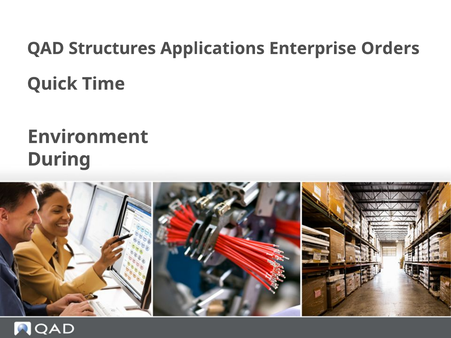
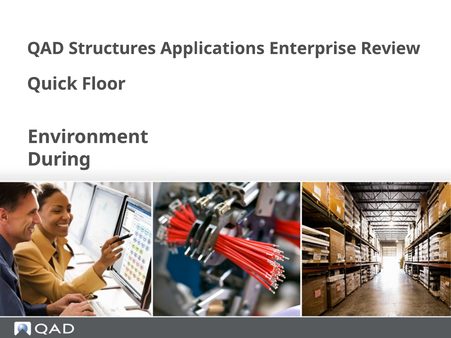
Orders: Orders -> Review
Time: Time -> Floor
